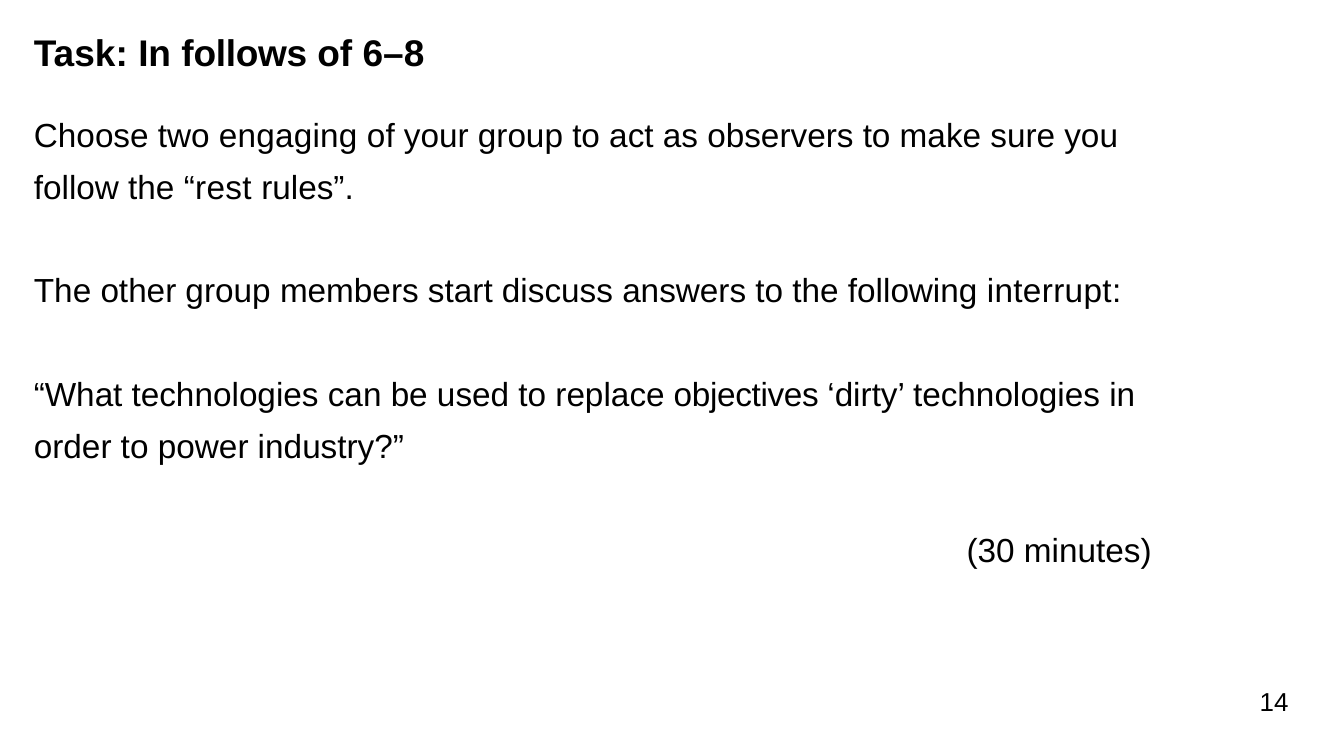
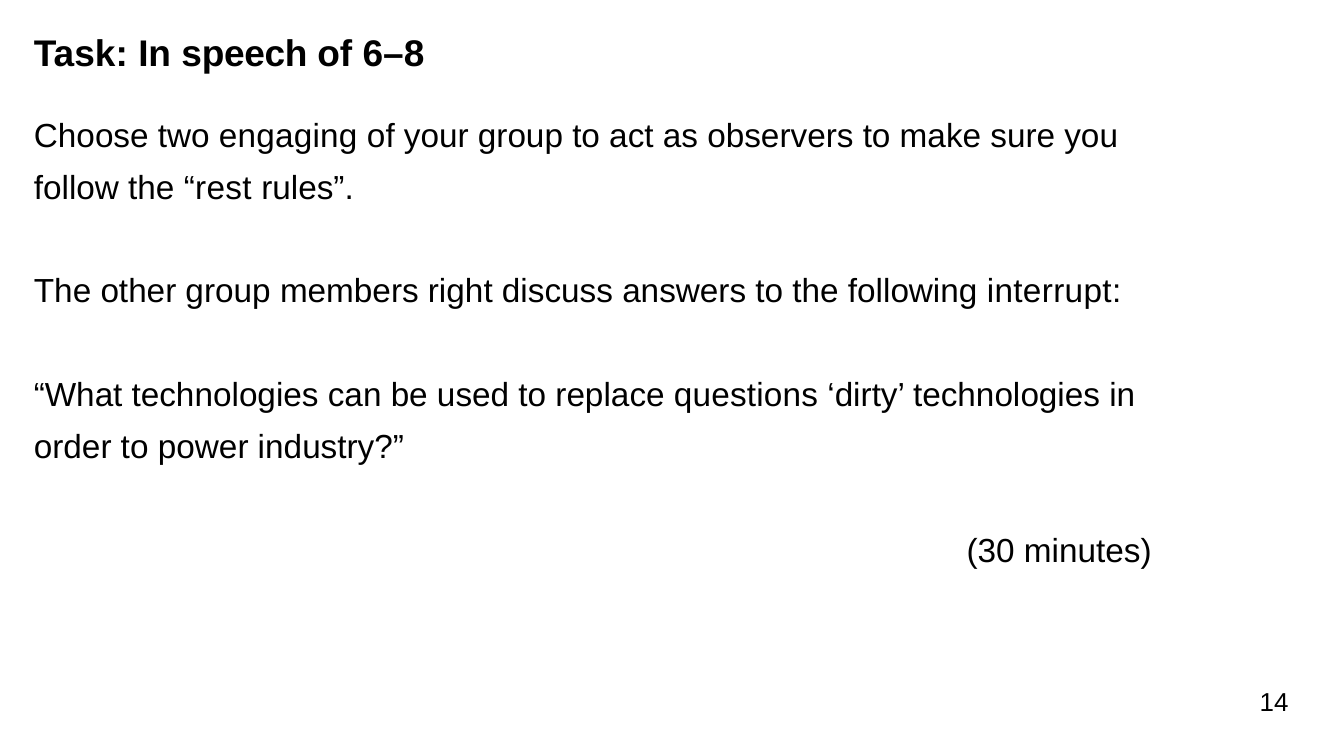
follows: follows -> speech
start: start -> right
objectives: objectives -> questions
